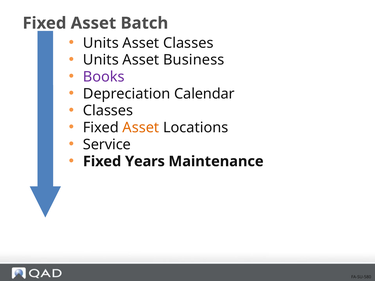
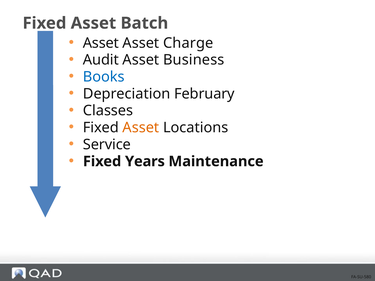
Units at (101, 43): Units -> Asset
Asset Classes: Classes -> Charge
Units at (101, 60): Units -> Audit
Books colour: purple -> blue
Calendar: Calendar -> February
